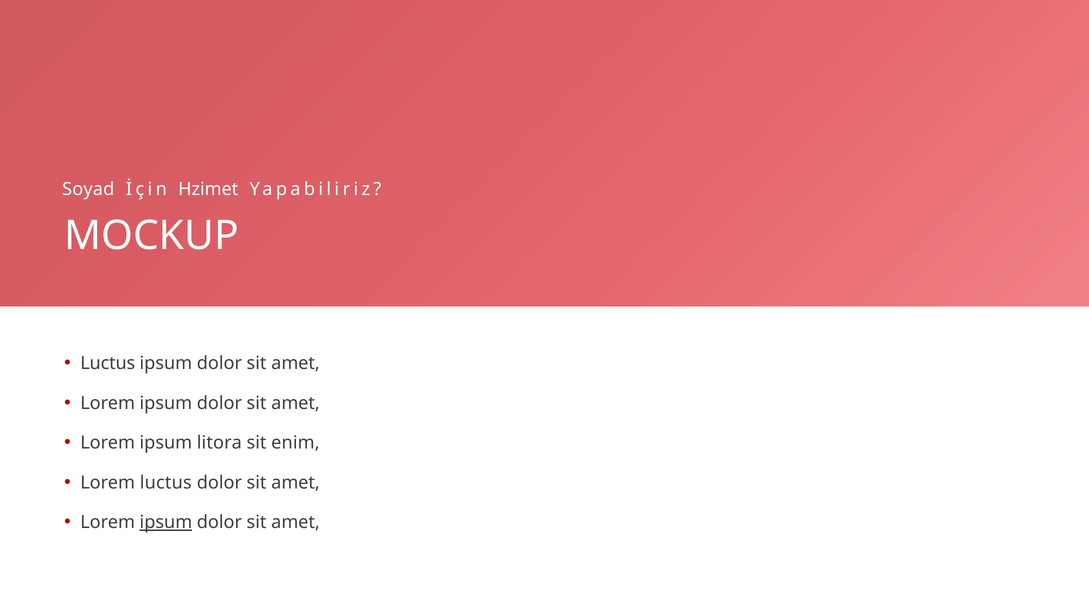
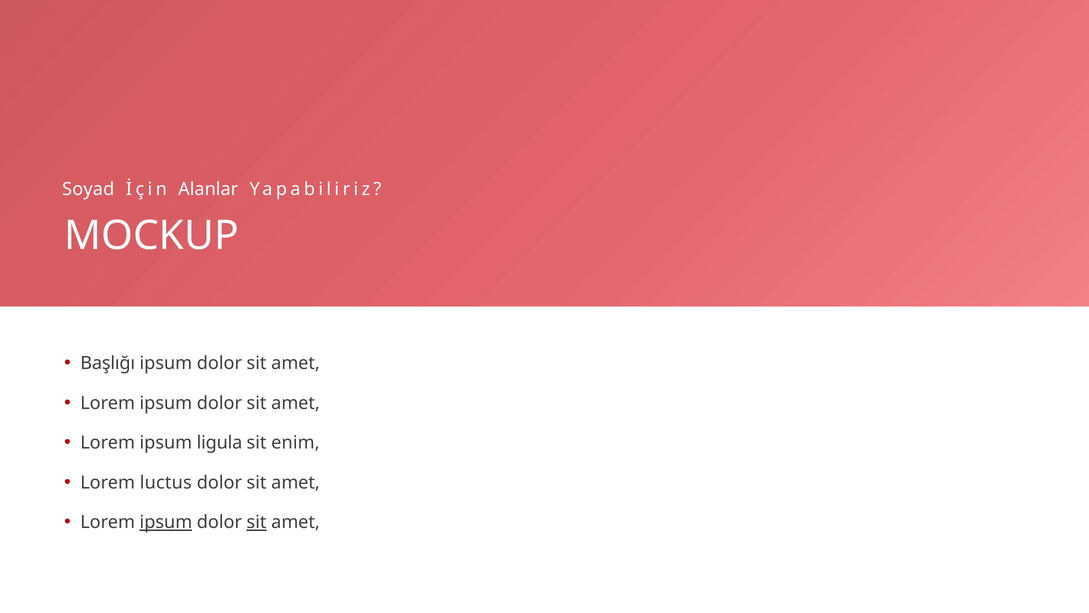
Hzimet: Hzimet -> Alanlar
Luctus at (108, 363): Luctus -> Başlığı
litora: litora -> ligula
sit at (257, 522) underline: none -> present
